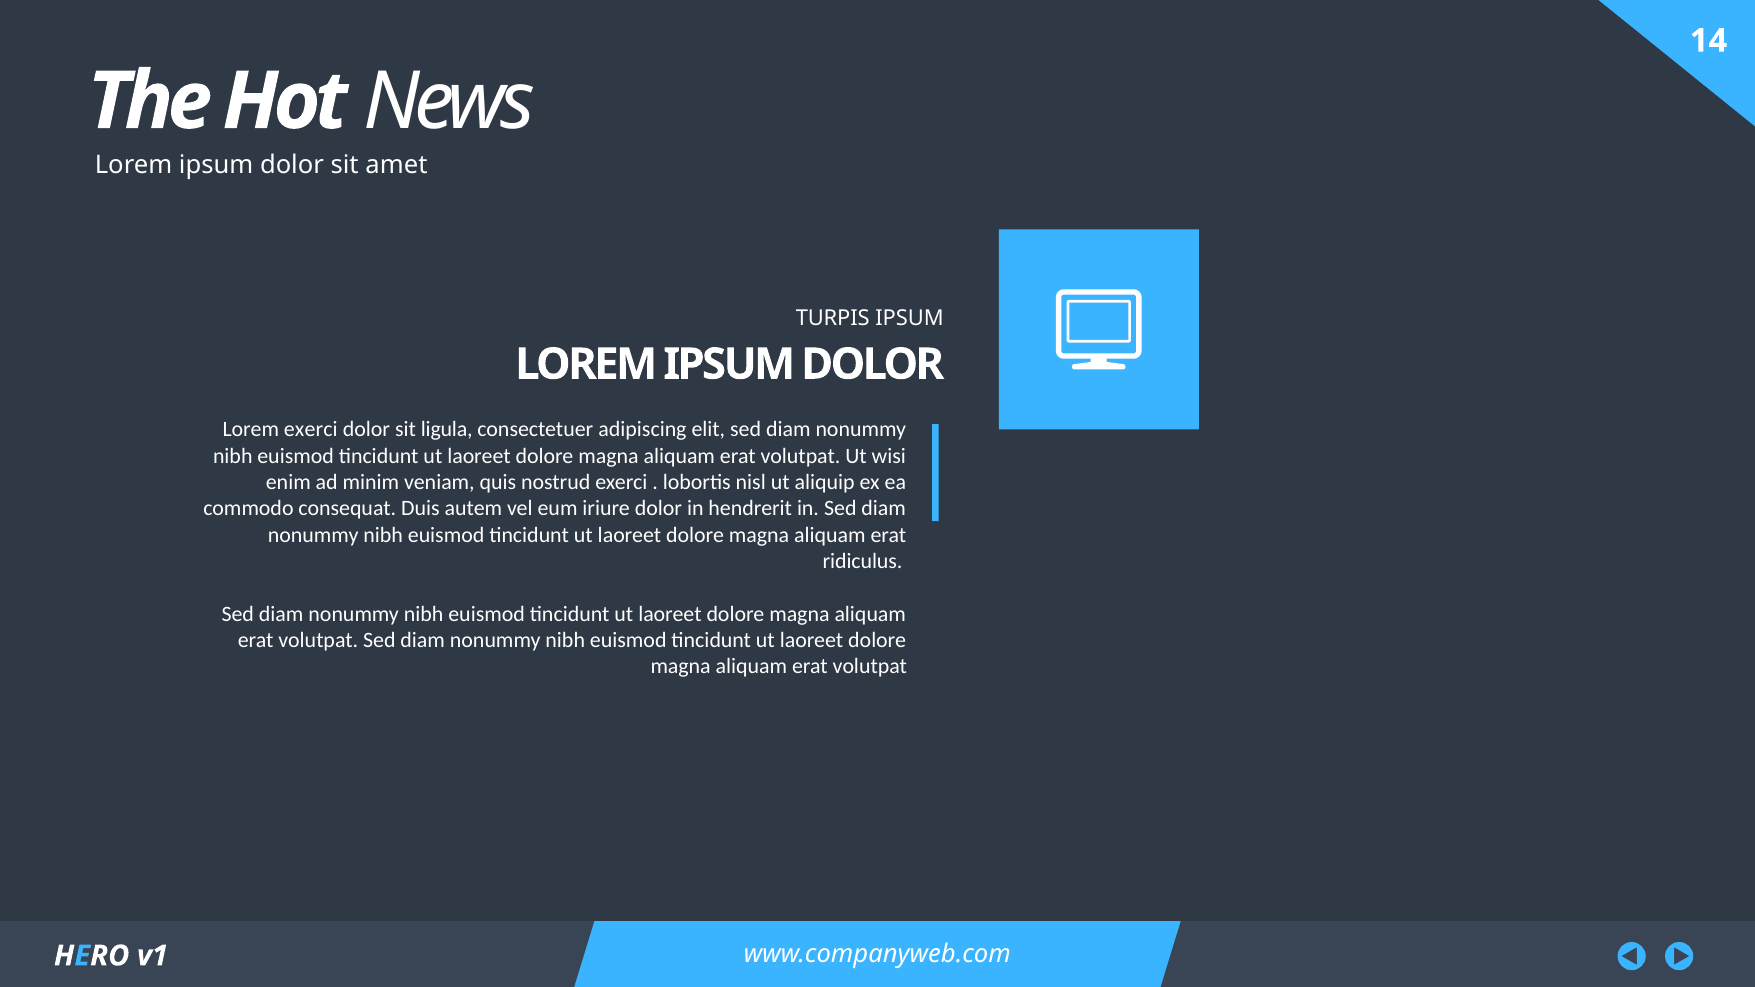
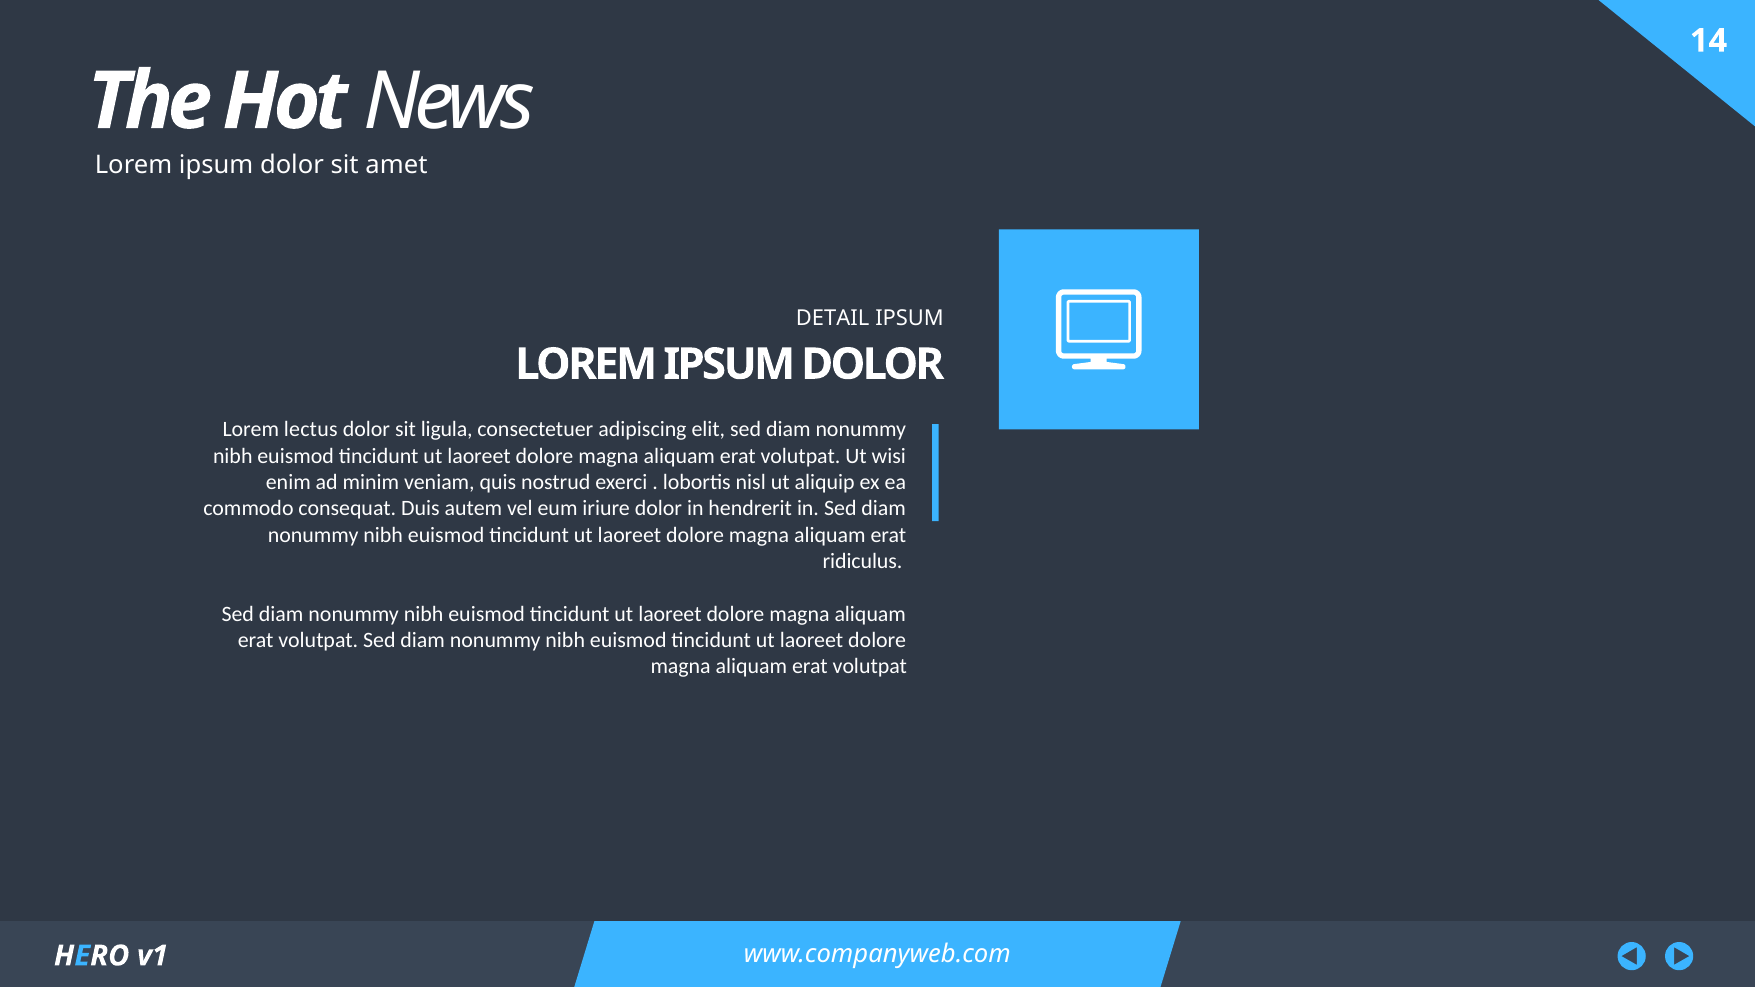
TURPIS: TURPIS -> DETAIL
Lorem exerci: exerci -> lectus
